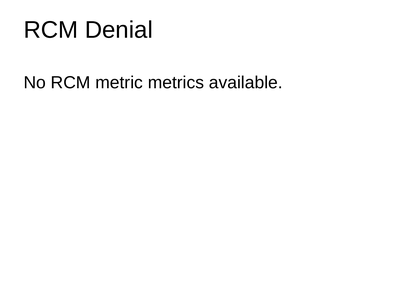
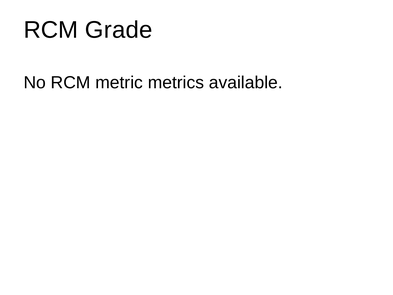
Denial: Denial -> Grade
